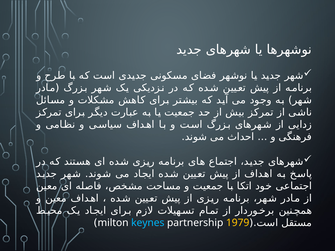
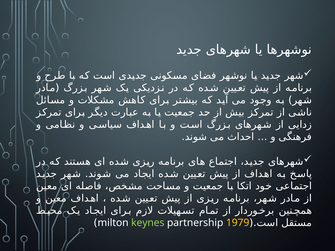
keynes colour: light blue -> light green
